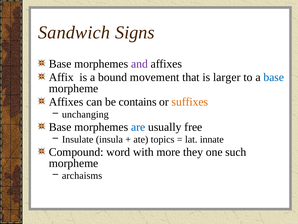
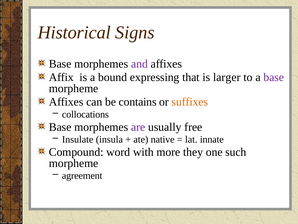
Sandwich: Sandwich -> Historical
movement: movement -> expressing
base at (274, 77) colour: blue -> purple
unchanging: unchanging -> collocations
are colour: blue -> purple
topics: topics -> native
archaisms: archaisms -> agreement
